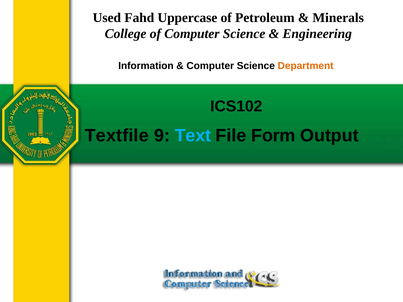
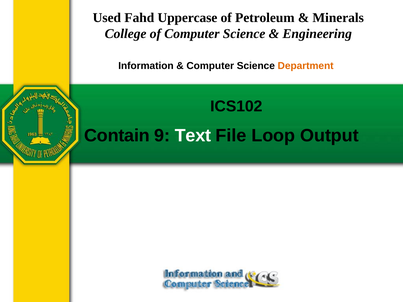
Textfile: Textfile -> Contain
Text colour: light blue -> white
Form: Form -> Loop
